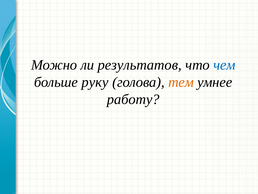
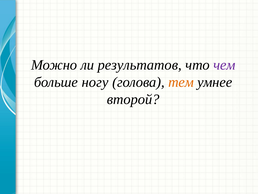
чем colour: blue -> purple
руку: руку -> ногу
работу: работу -> второй
